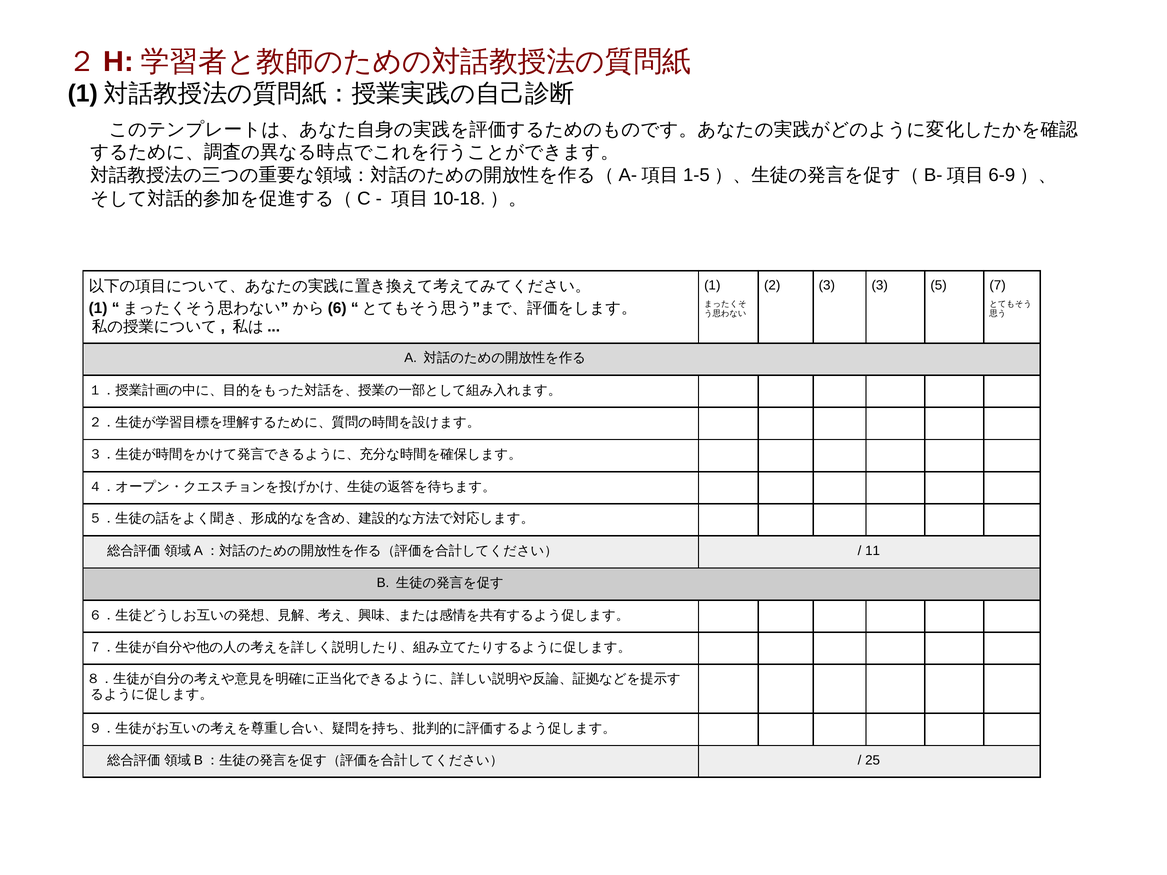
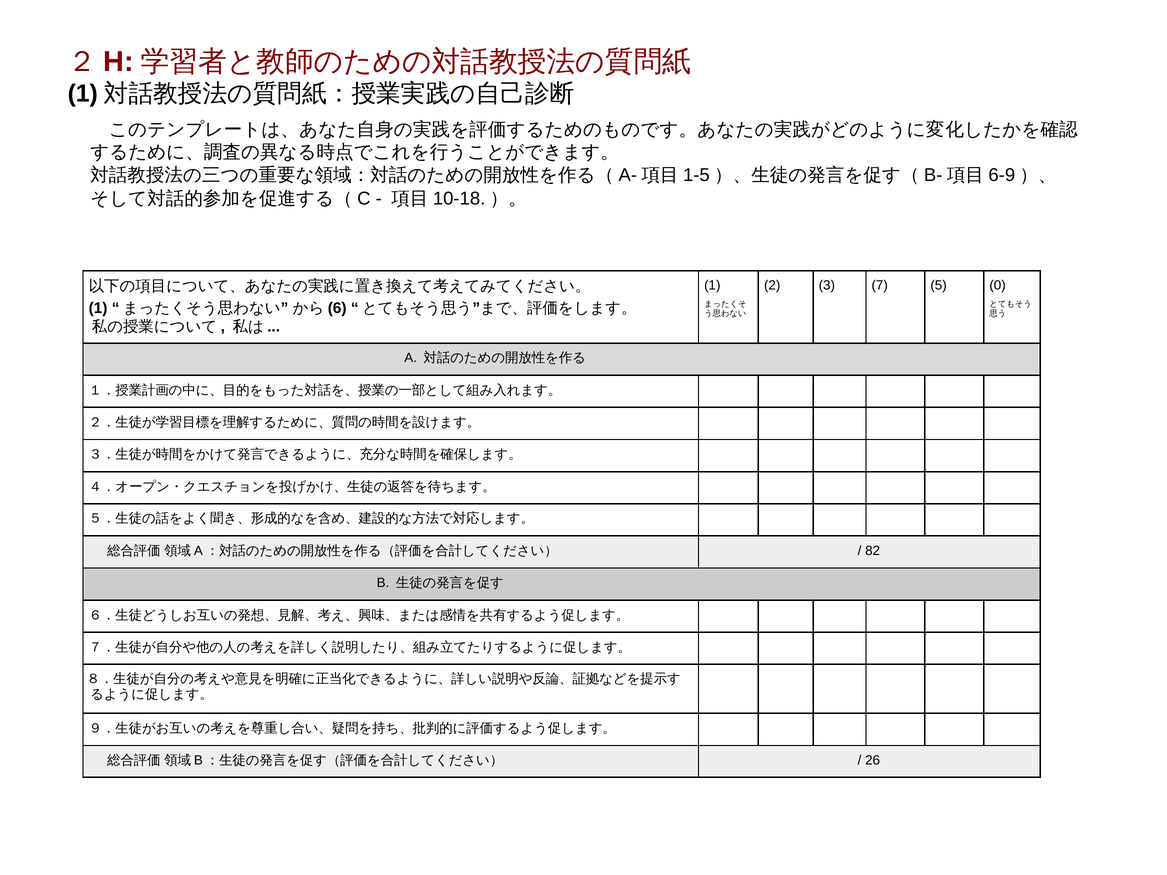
3 3: 3 -> 7
7: 7 -> 0
11: 11 -> 82
25: 25 -> 26
